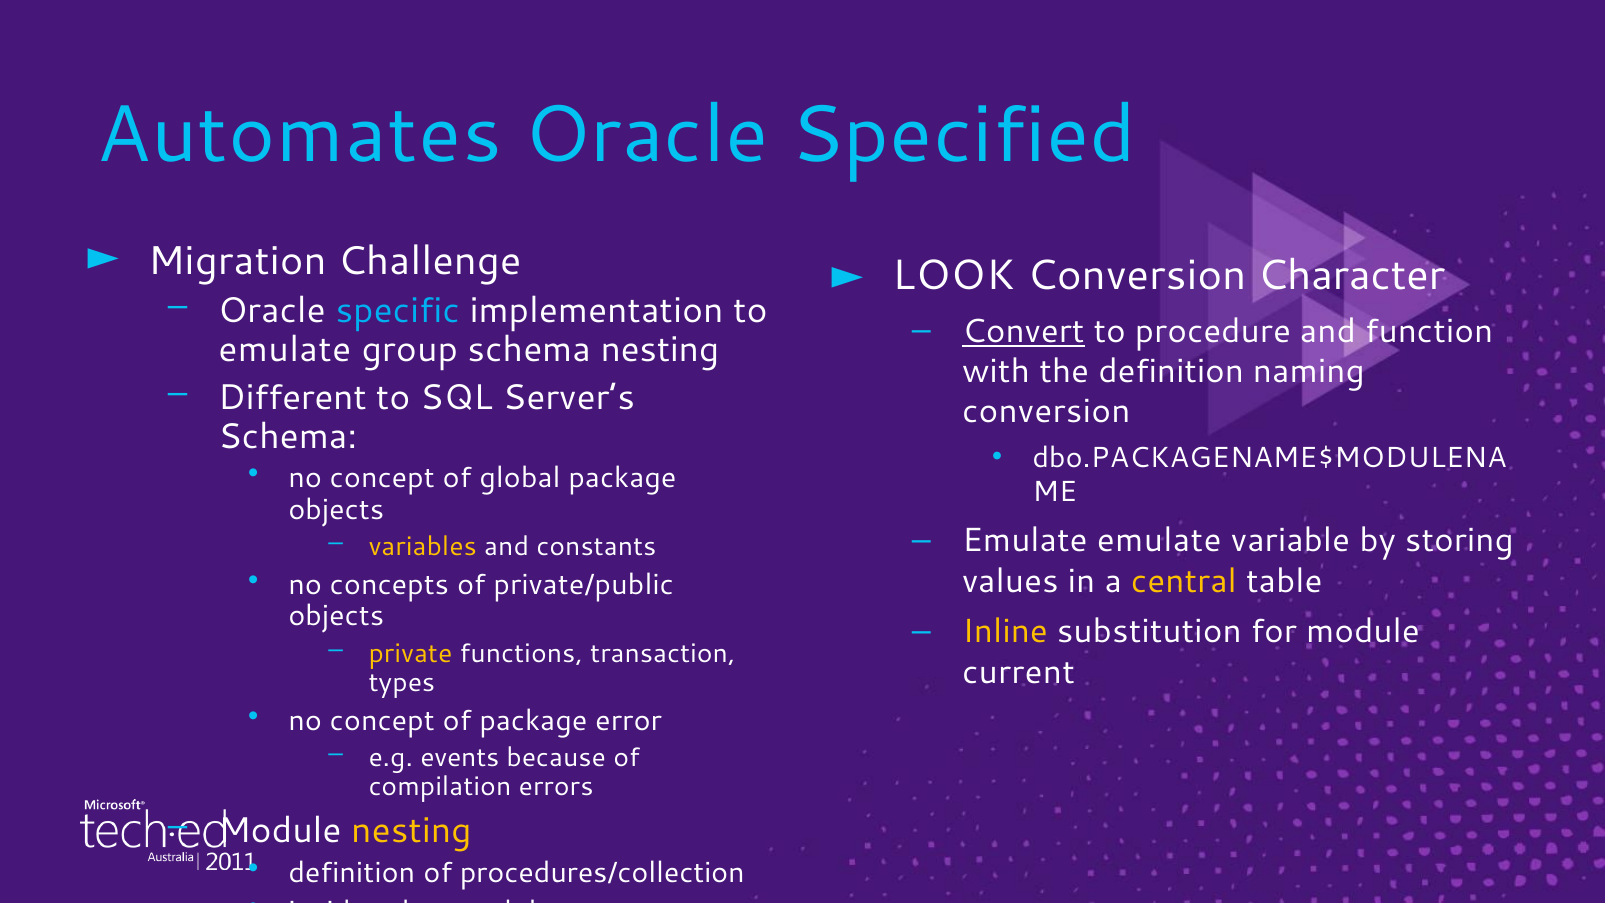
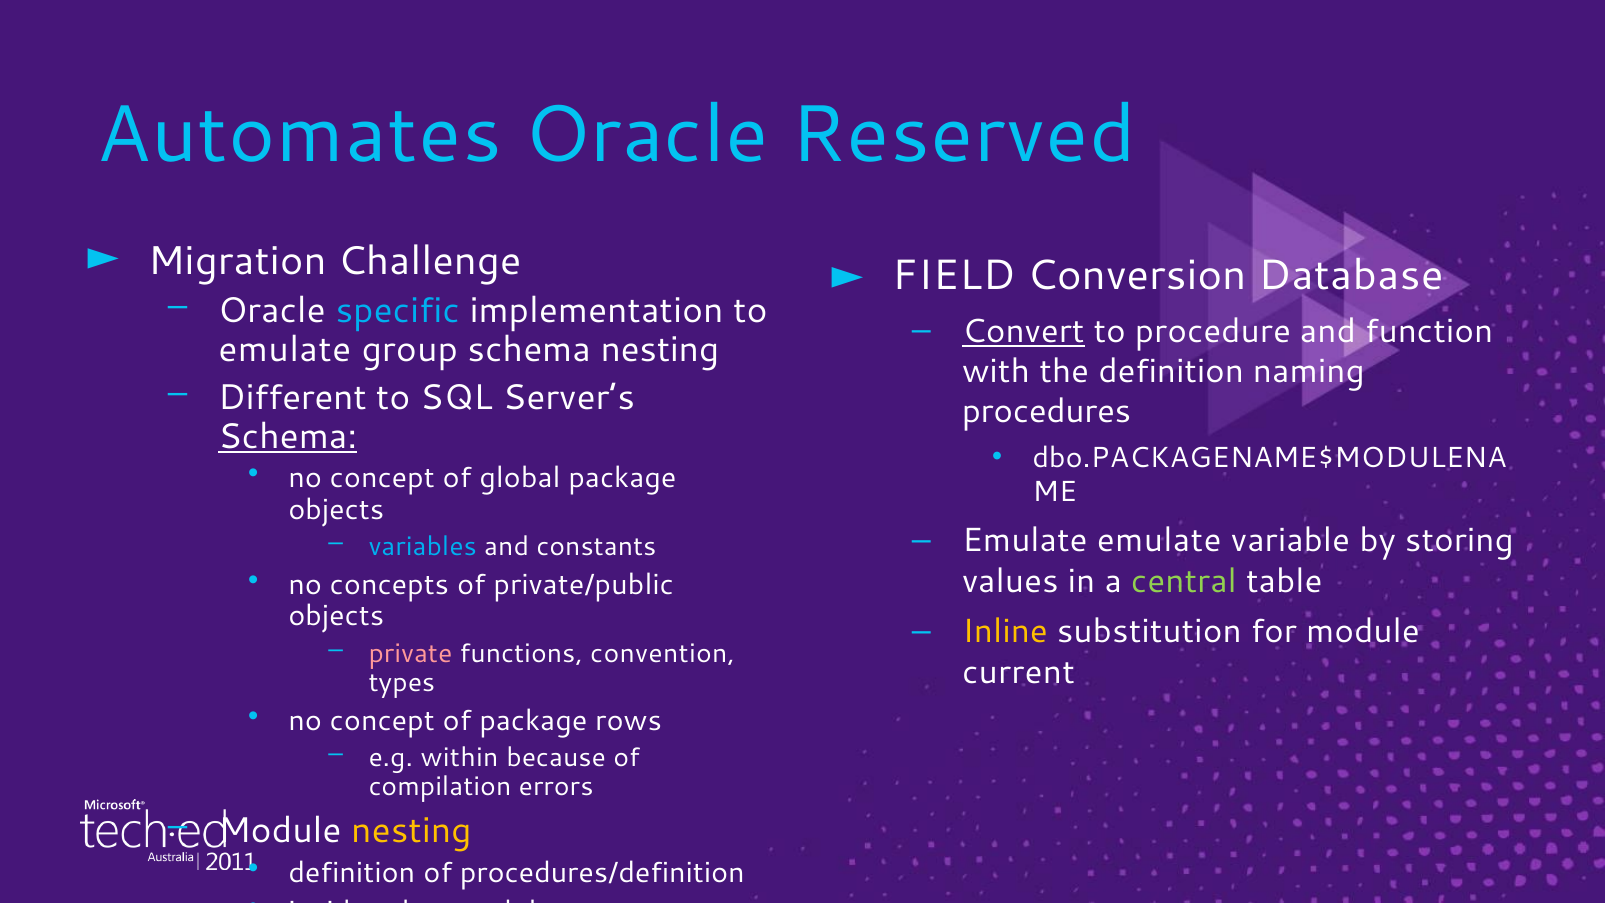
Specified: Specified -> Reserved
LOOK: LOOK -> FIELD
Character: Character -> Database
conversion at (1046, 411): conversion -> procedures
Schema at (288, 436) underline: none -> present
variables colour: yellow -> light blue
central colour: yellow -> light green
private colour: yellow -> pink
transaction: transaction -> convention
error: error -> rows
events: events -> within
procedures/collection: procedures/collection -> procedures/definition
